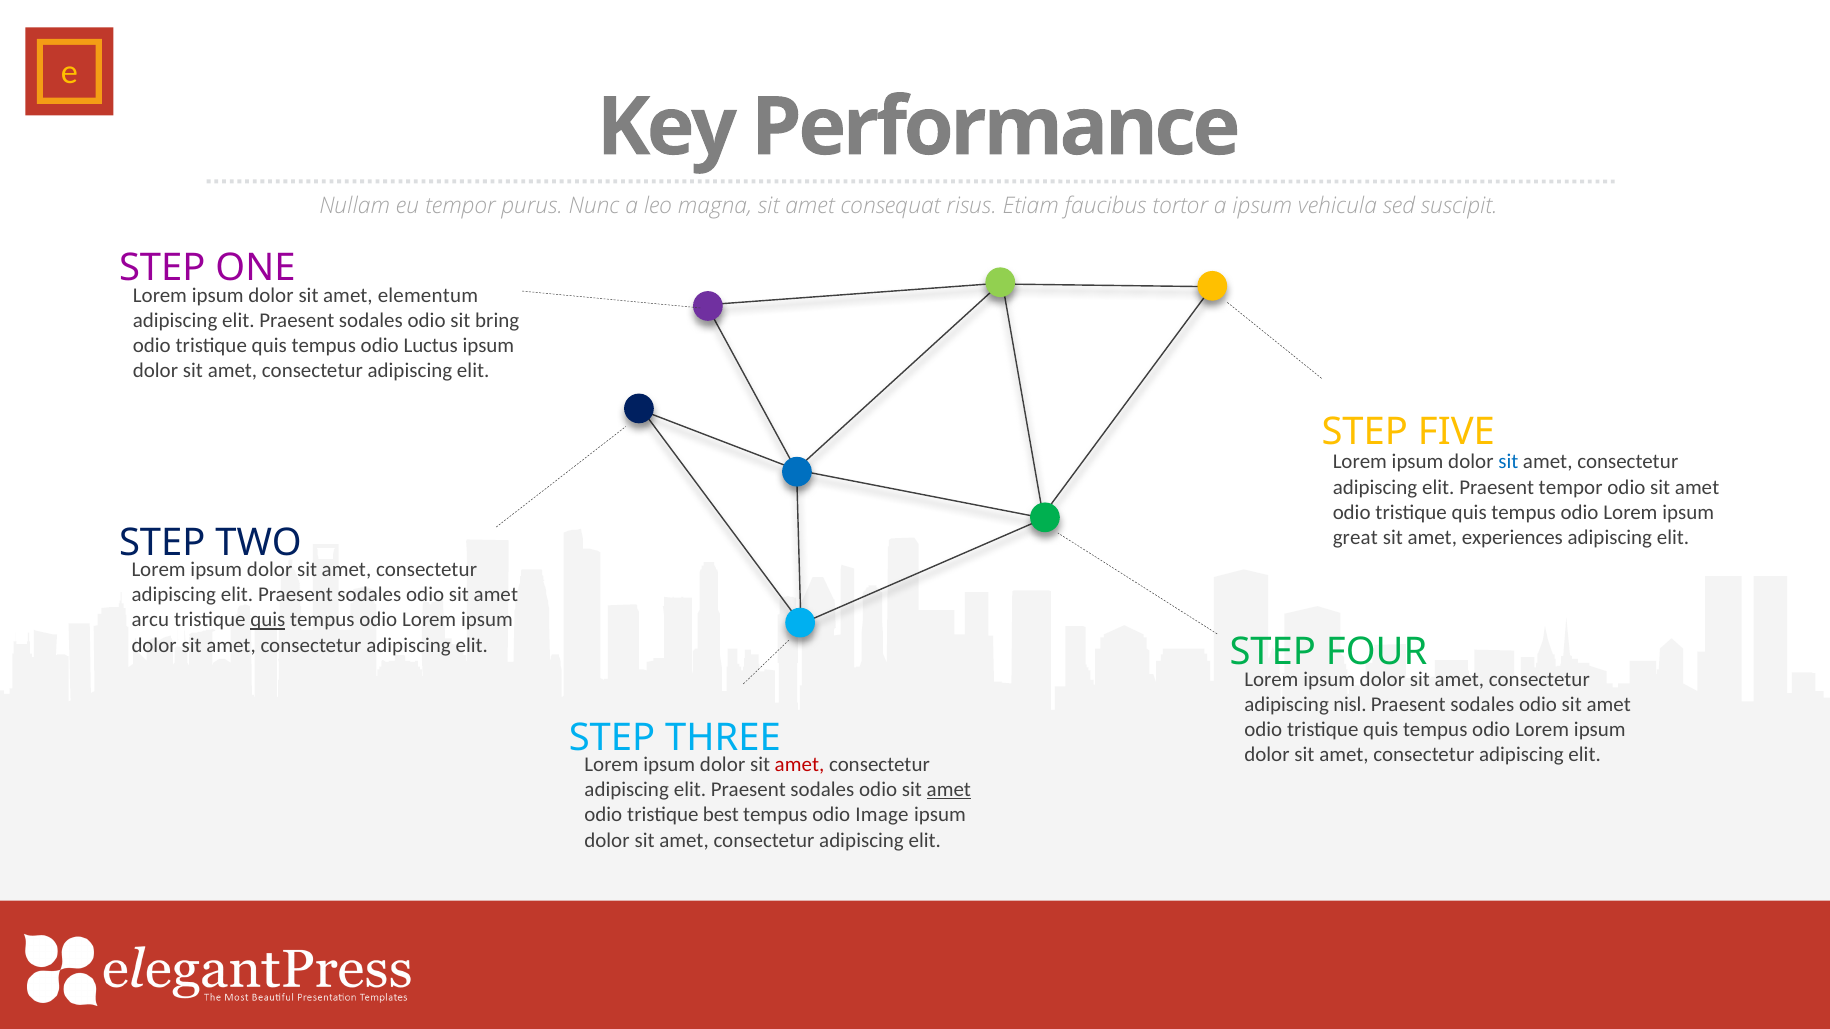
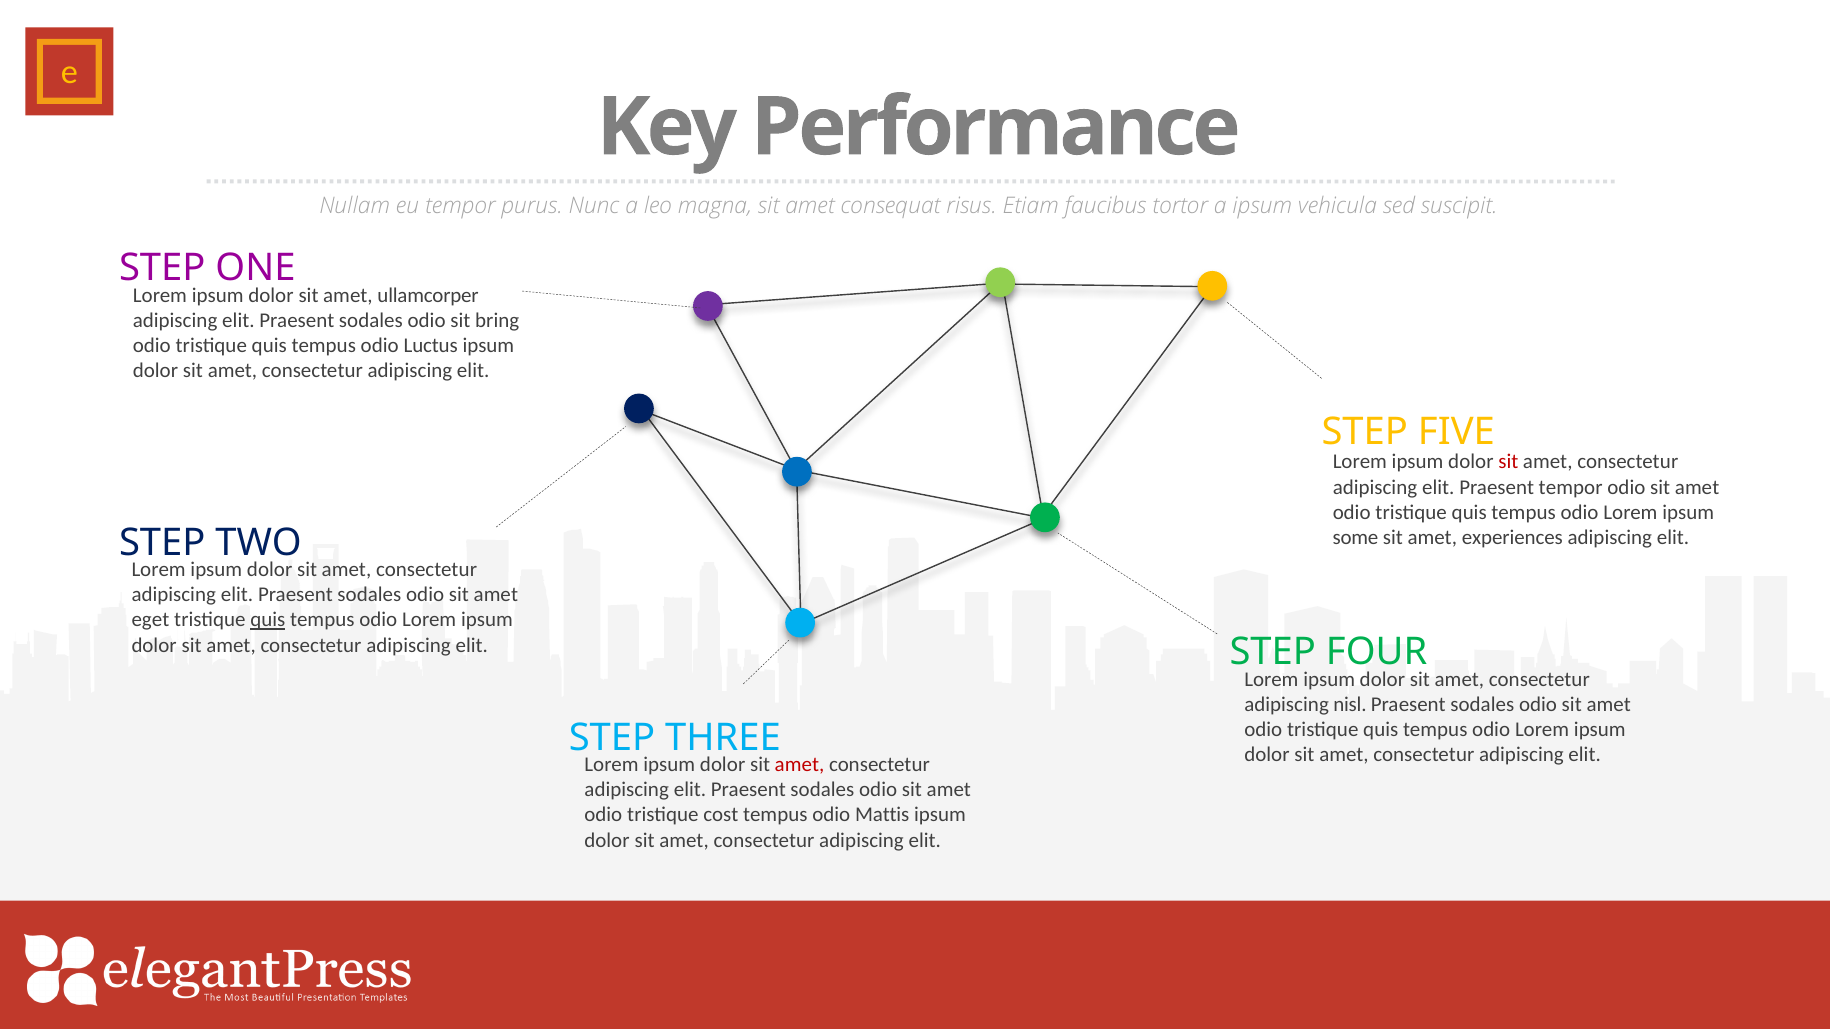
elementum: elementum -> ullamcorper
sit at (1508, 462) colour: blue -> red
great: great -> some
arcu: arcu -> eget
amet at (949, 790) underline: present -> none
best: best -> cost
Image: Image -> Mattis
